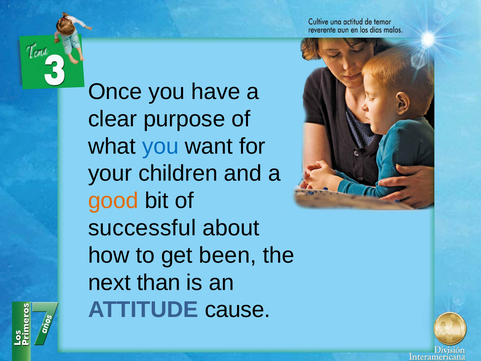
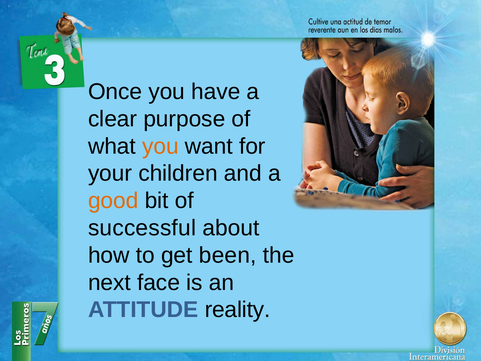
you at (160, 146) colour: blue -> orange
than: than -> face
cause: cause -> reality
